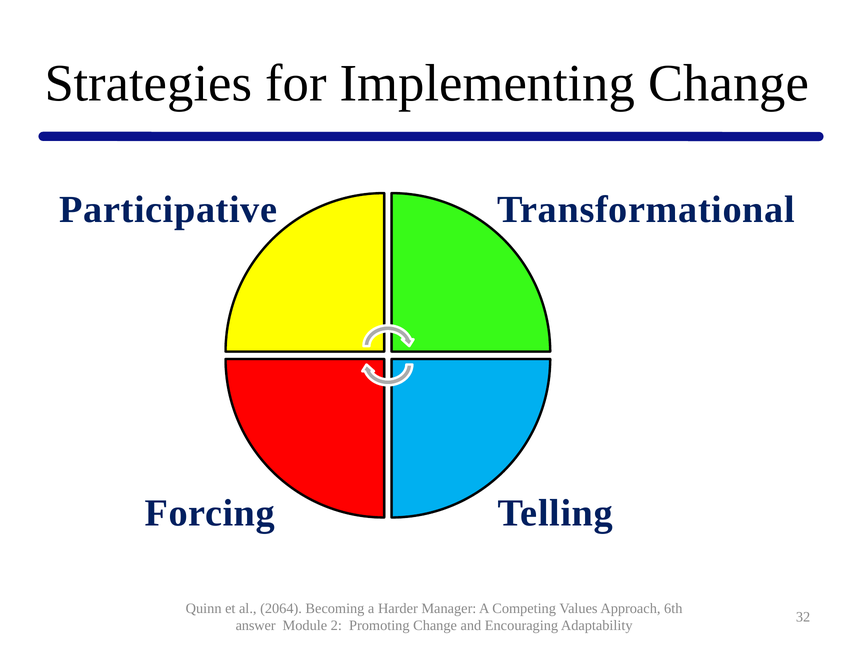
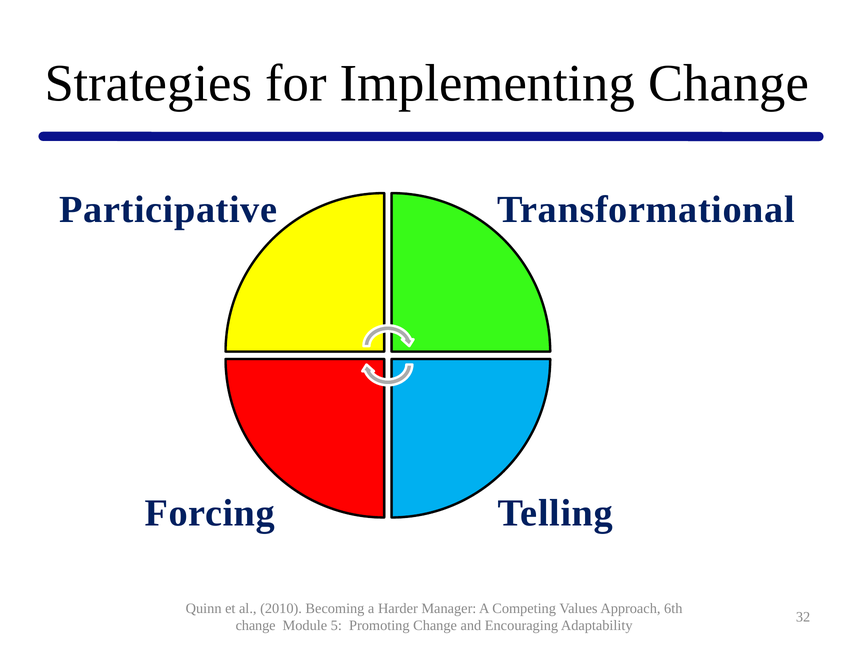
2064: 2064 -> 2010
answer at (256, 626): answer -> change
2: 2 -> 5
